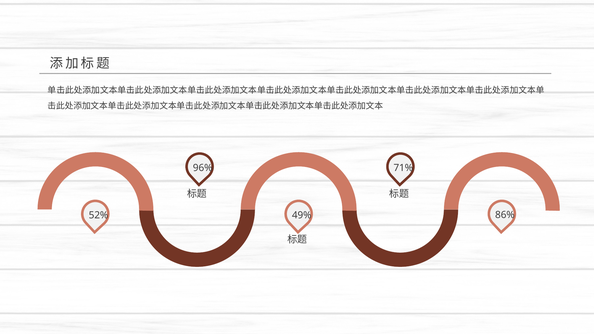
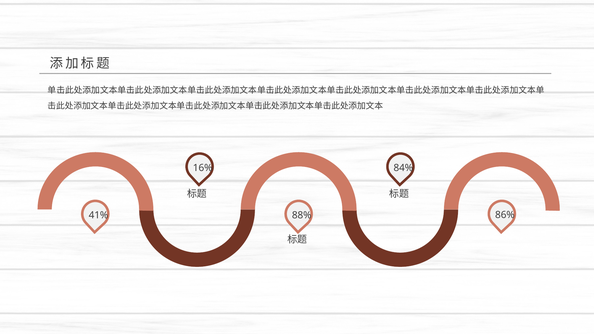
96%: 96% -> 16%
71%: 71% -> 84%
52%: 52% -> 41%
49%: 49% -> 88%
